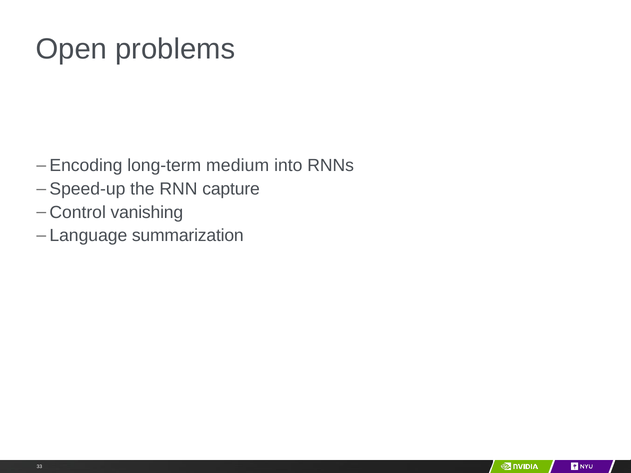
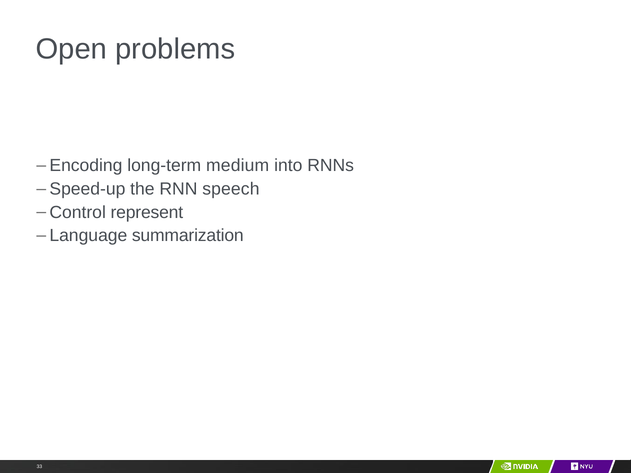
capture: capture -> speech
vanishing: vanishing -> represent
